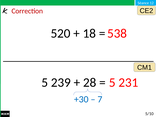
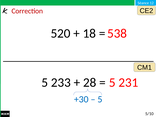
239: 239 -> 233
7 at (100, 99): 7 -> 5
